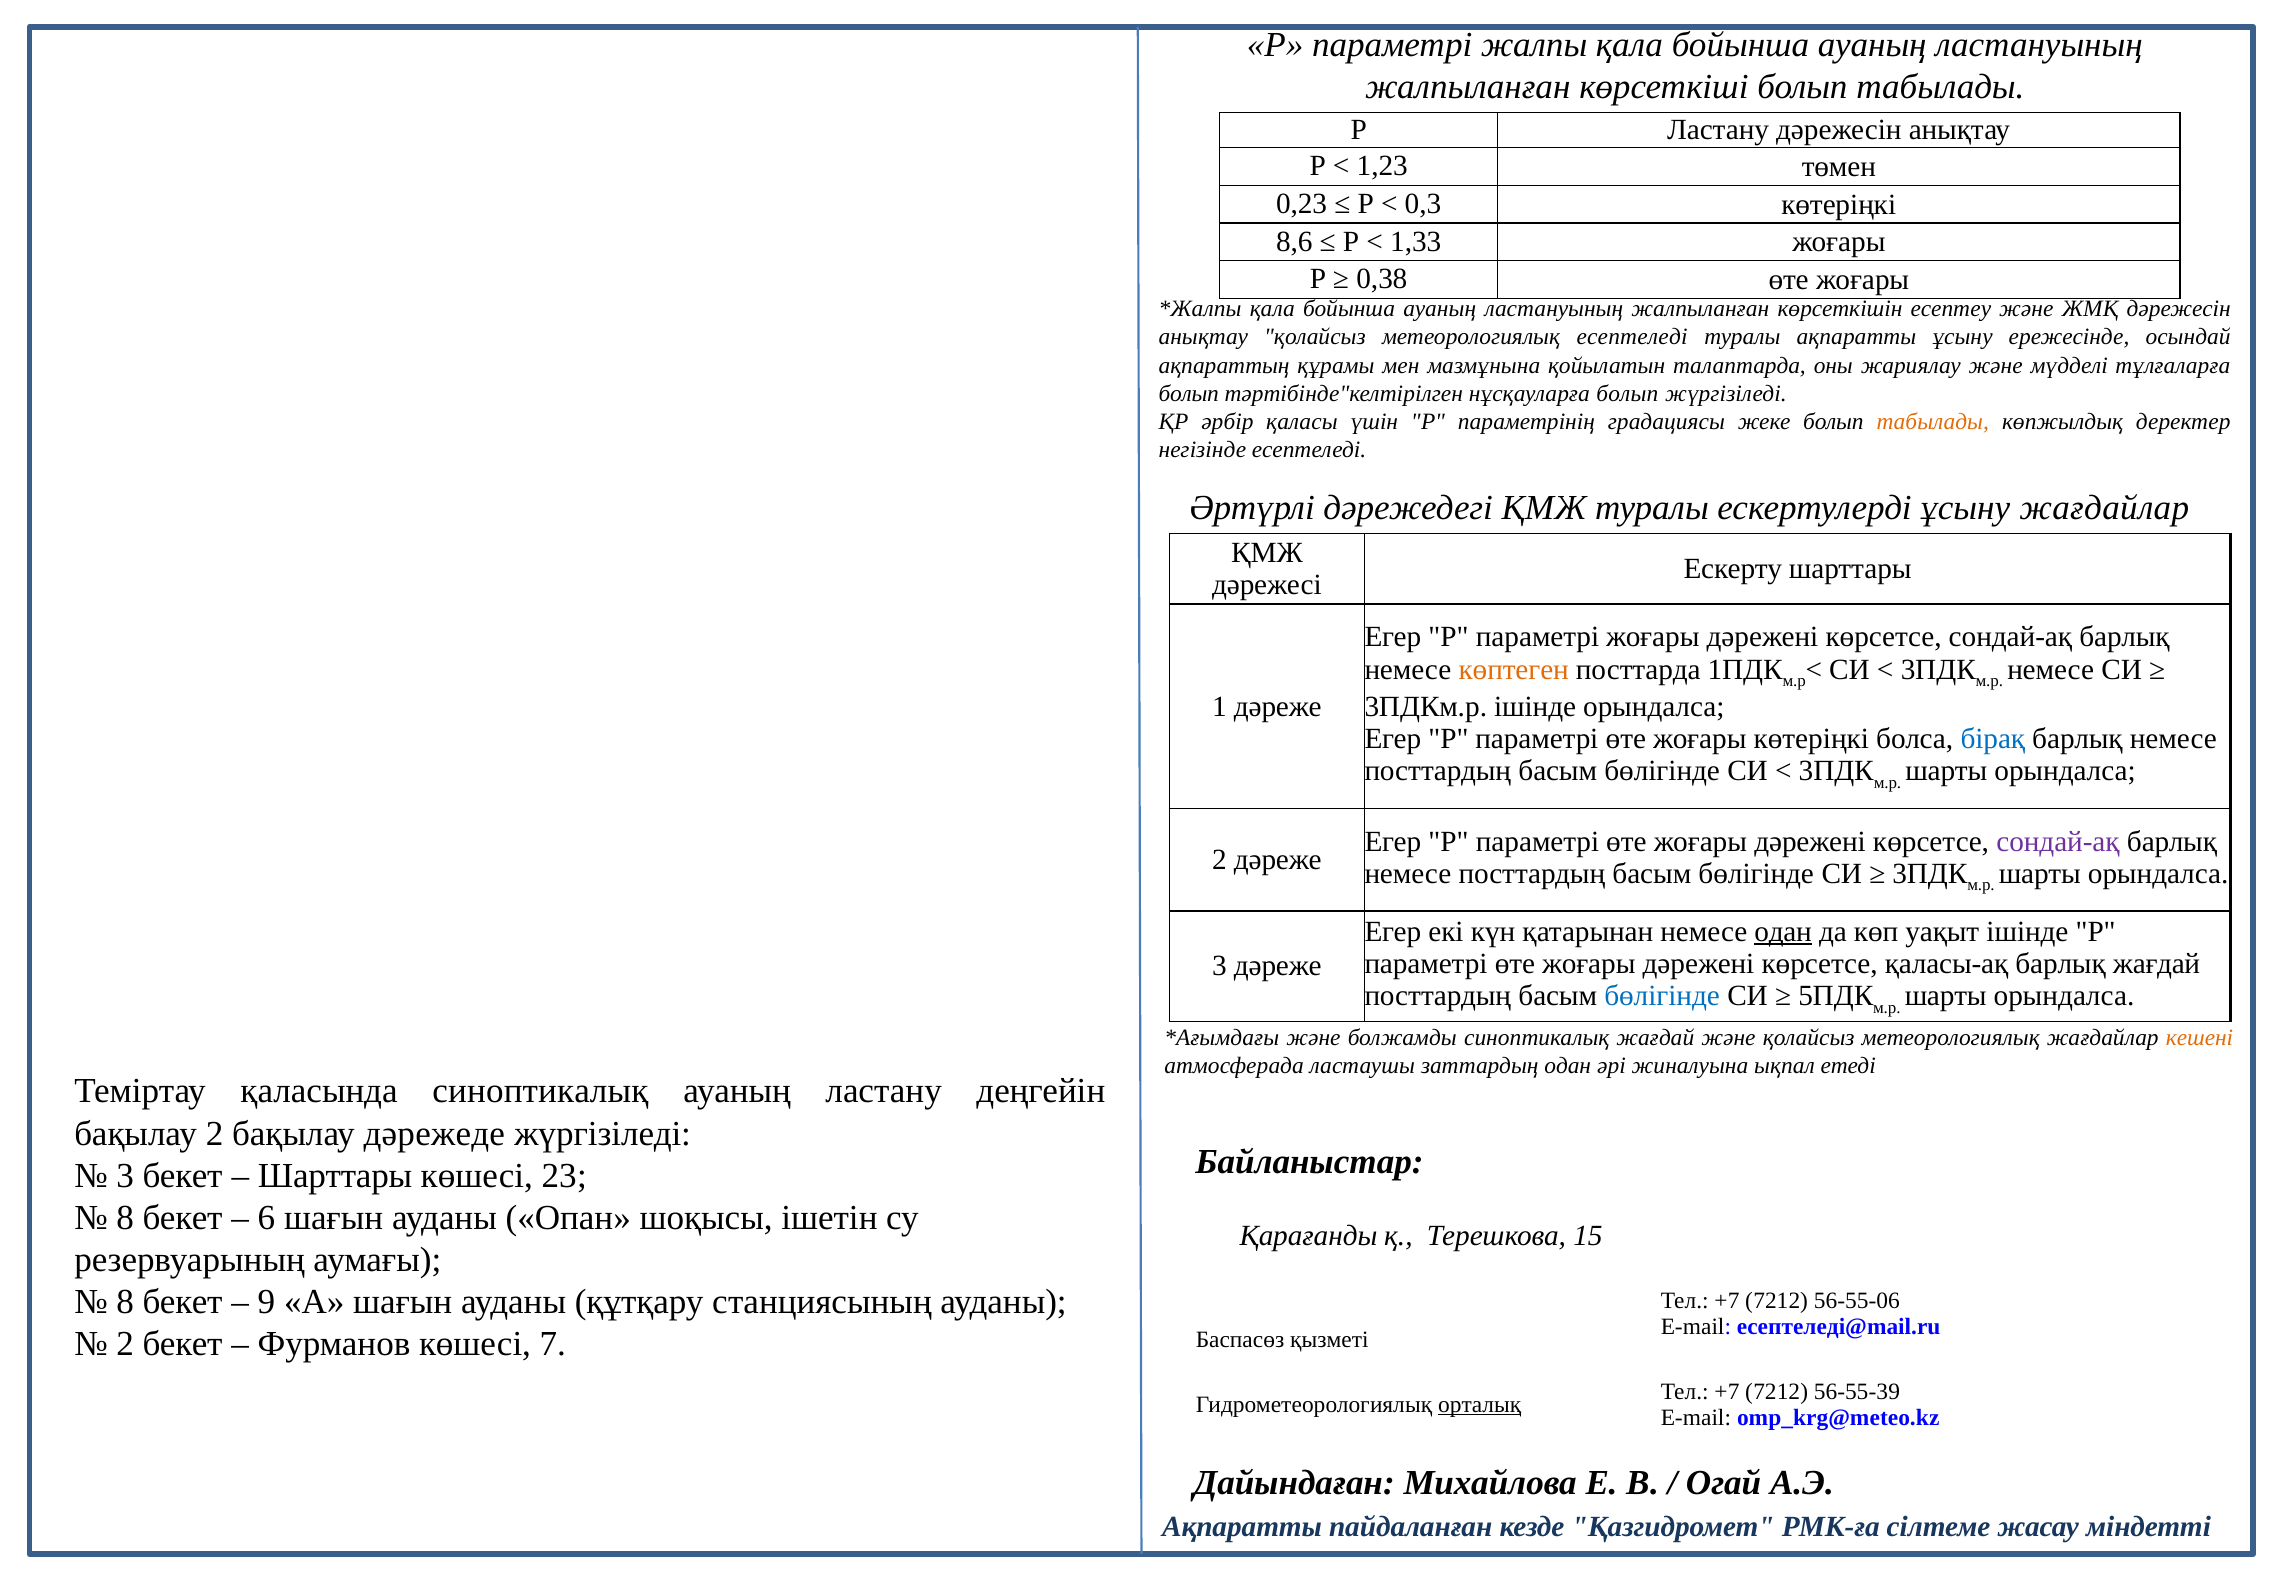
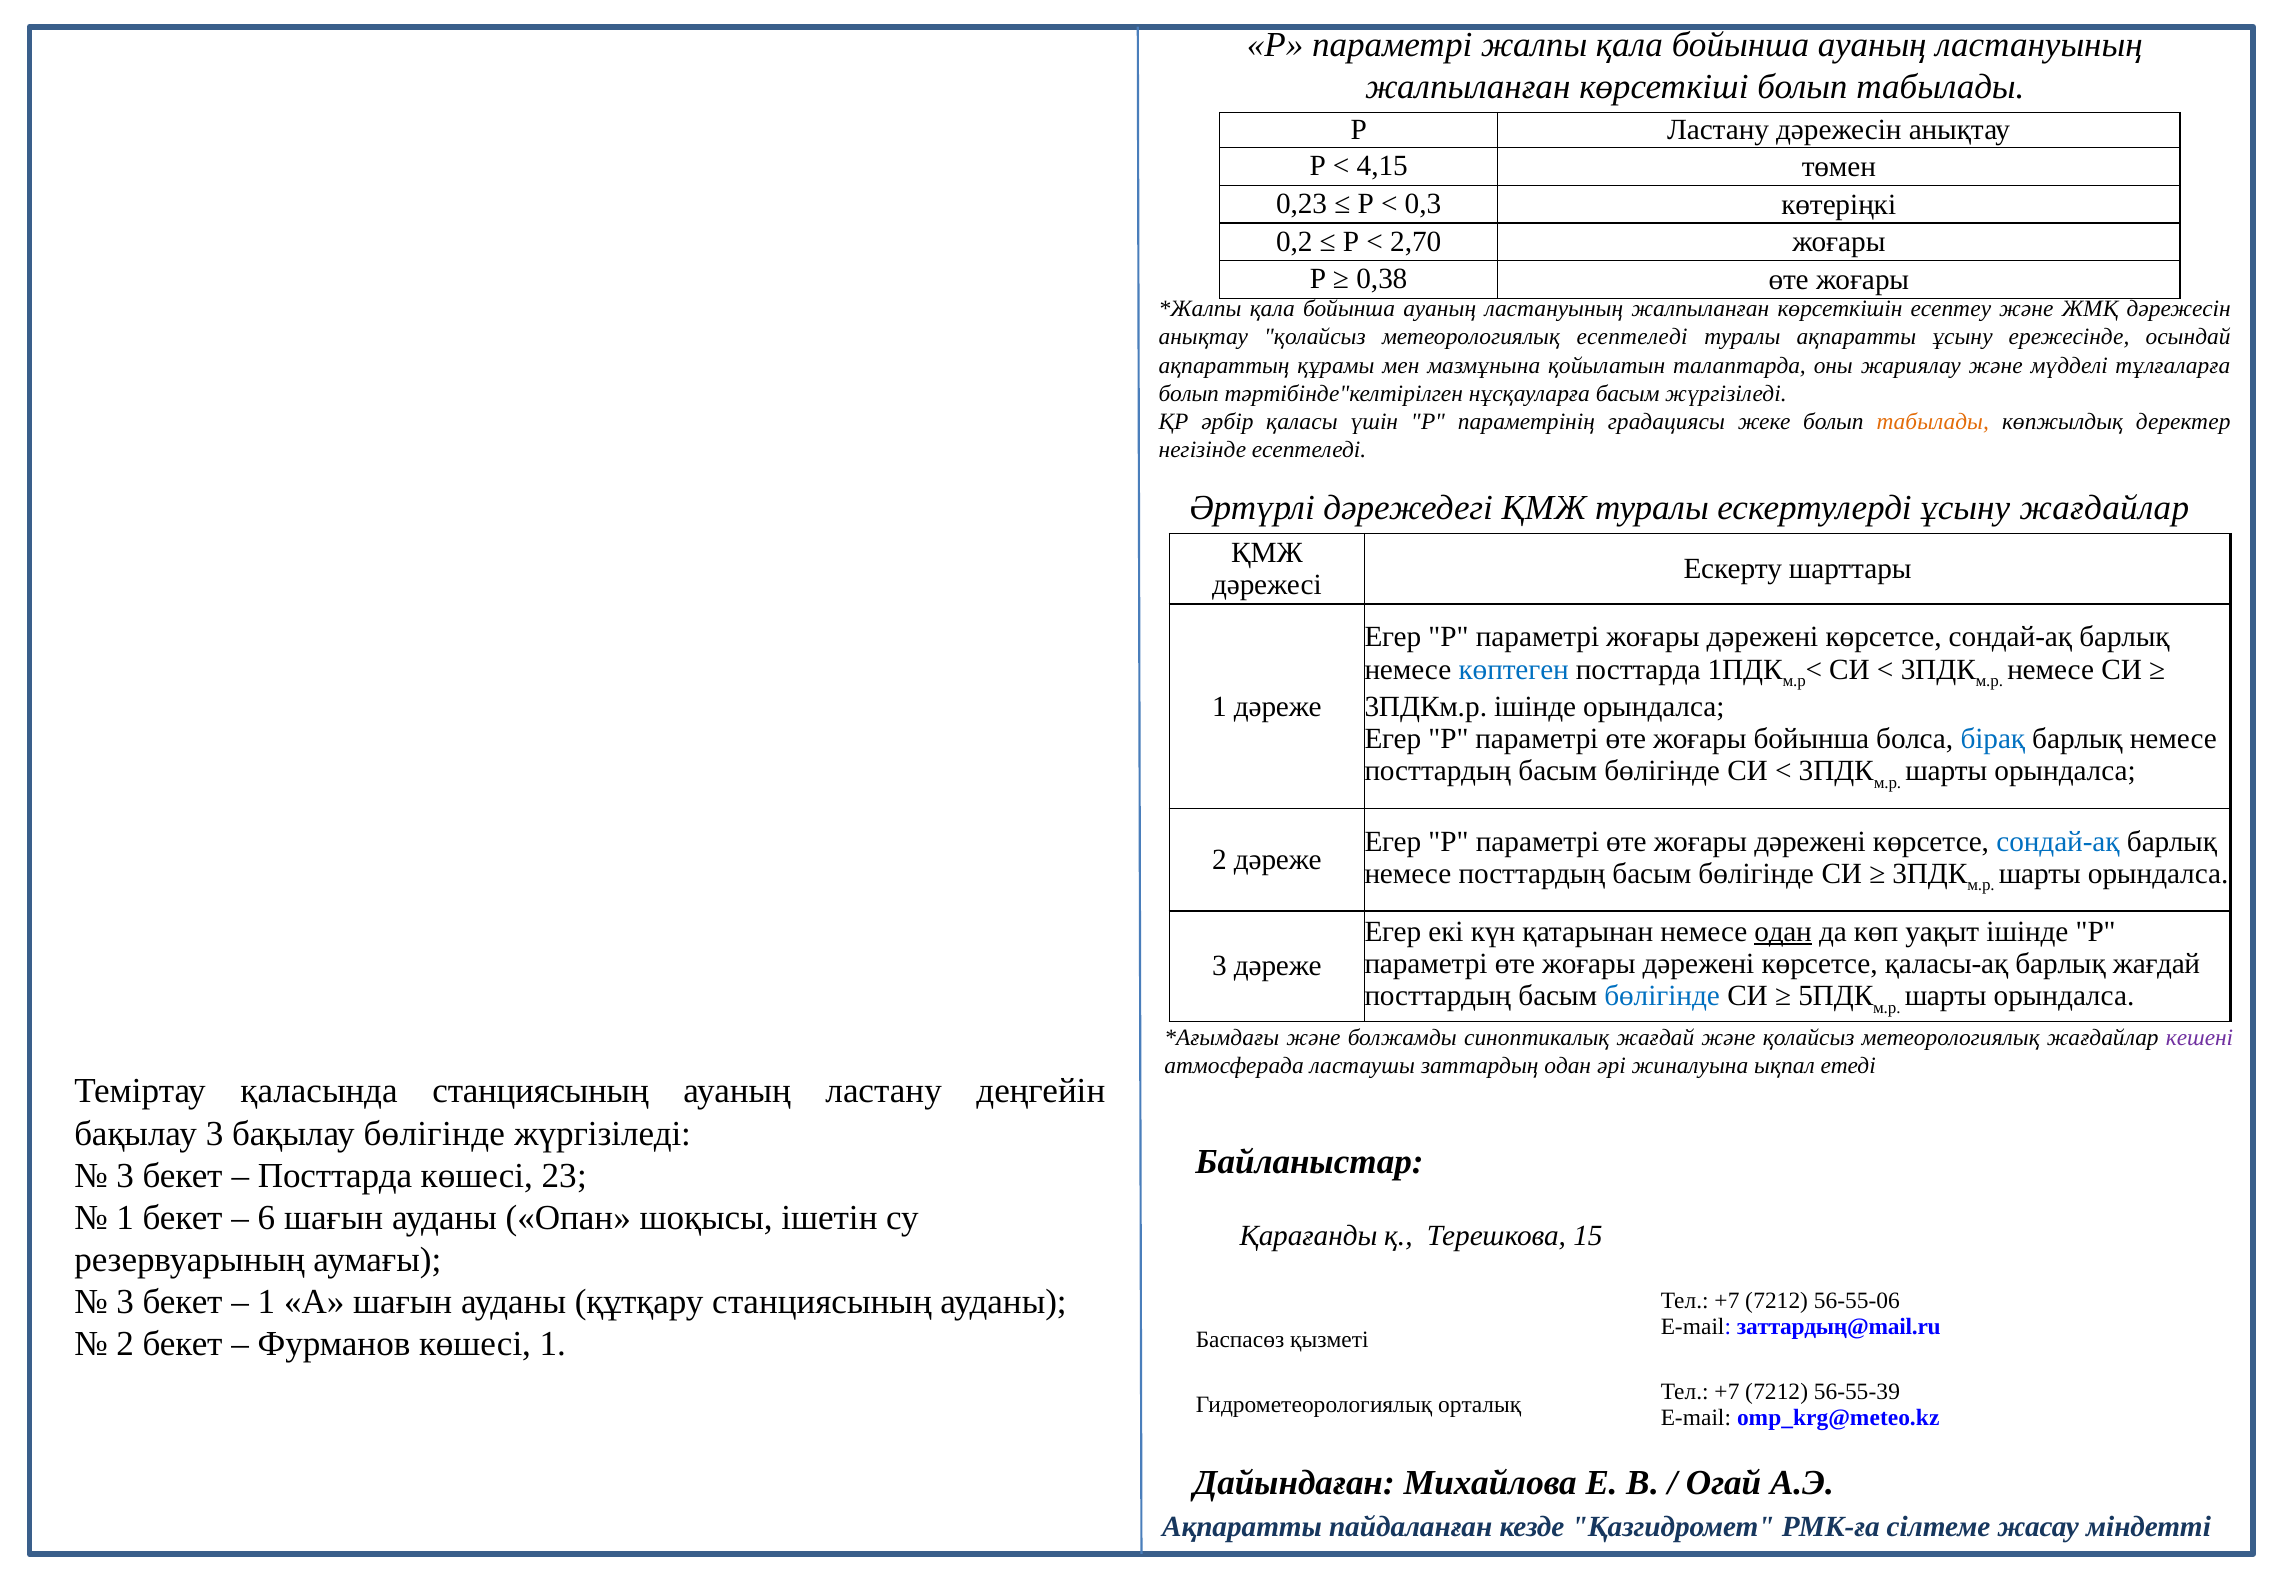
1,23: 1,23 -> 4,15
8,6: 8,6 -> 0,2
1,33: 1,33 -> 2,70
нұсқауларға болып: болып -> басым
көптеген colour: orange -> blue
жоғары көтеріңкі: көтеріңкі -> бойынша
сондай-ақ at (2058, 841) colour: purple -> blue
кешені colour: orange -> purple
қаласында синоптикалық: синоптикалық -> станциясының
бақылау 2: 2 -> 3
бақылау дәрежеде: дәрежеде -> бөлігінде
Шарттары at (335, 1175): Шарттары -> Посттарда
8 at (125, 1217): 8 -> 1
8 at (125, 1302): 8 -> 3
9 at (266, 1302): 9 -> 1
есептеледі@mail.ru: есептеледі@mail.ru -> заттардың@mail.ru
көшесі 7: 7 -> 1
орталық underline: present -> none
